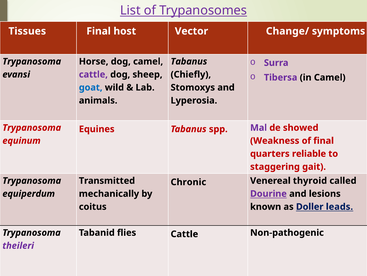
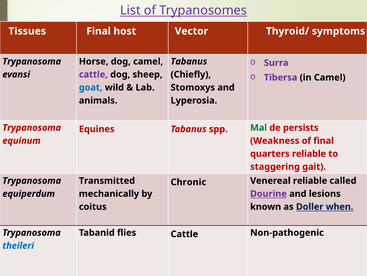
Change/: Change/ -> Thyroid/
Mal colour: purple -> green
showed: showed -> persists
Venereal thyroid: thyroid -> reliable
leads: leads -> when
theileri colour: purple -> blue
